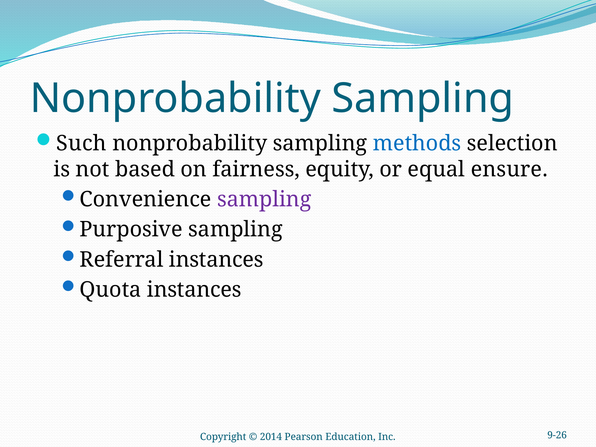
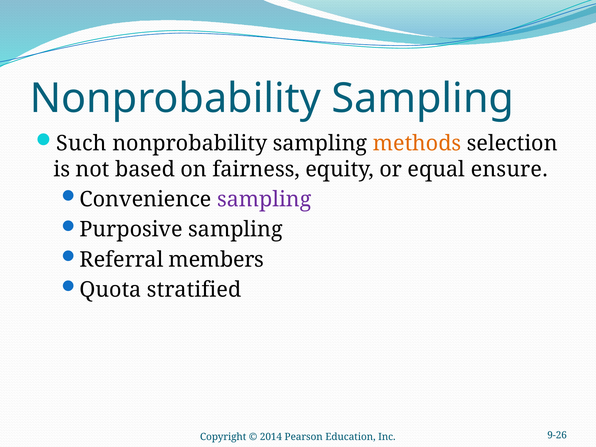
methods colour: blue -> orange
Referral instances: instances -> members
Quota instances: instances -> stratified
